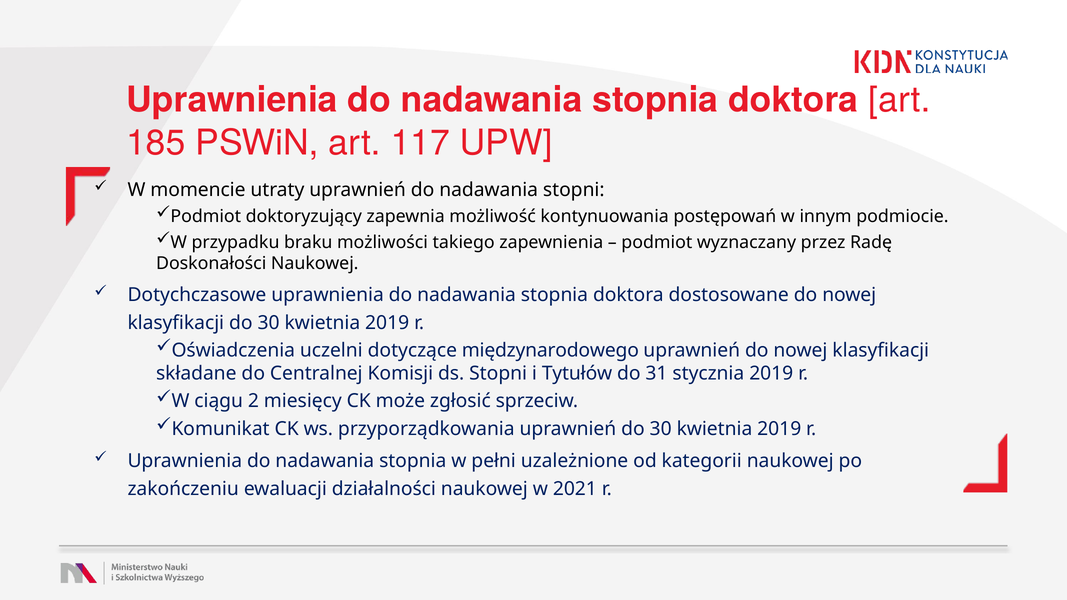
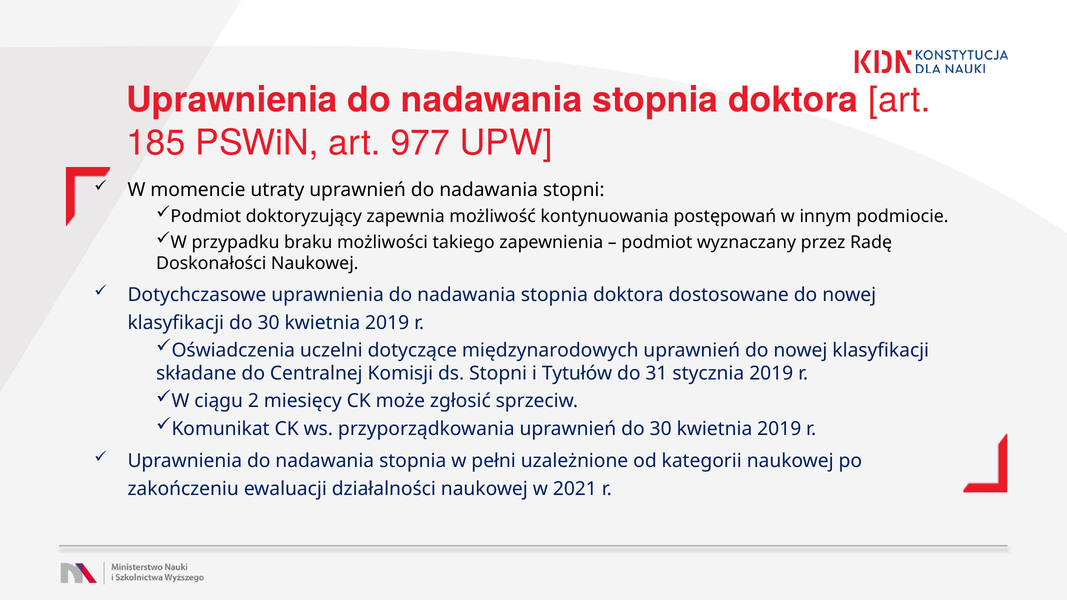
117: 117 -> 977
międzynarodowego: międzynarodowego -> międzynarodowych
